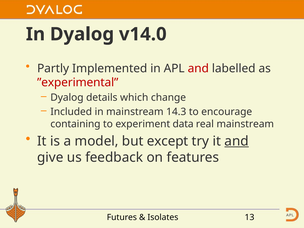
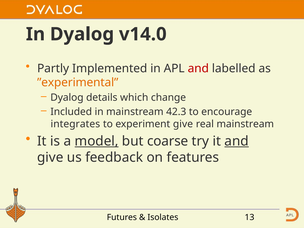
”experimental colour: red -> orange
14.3: 14.3 -> 42.3
containing: containing -> integrates
experiment data: data -> give
model underline: none -> present
except: except -> coarse
